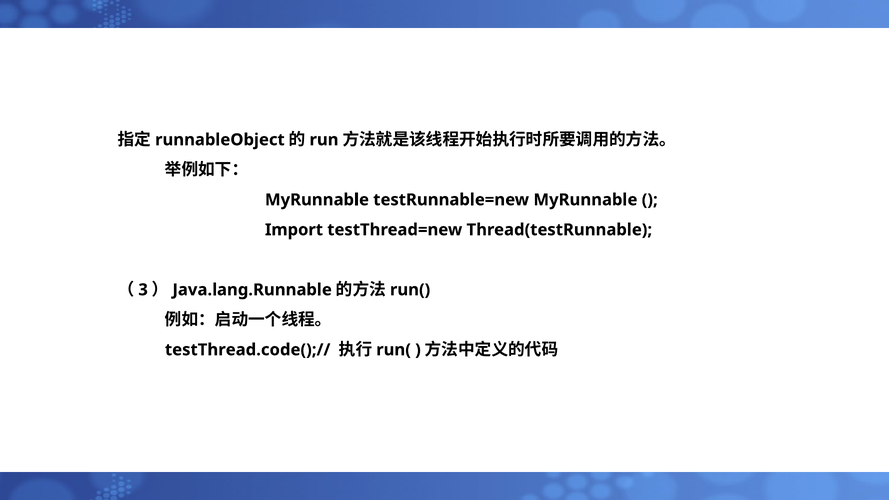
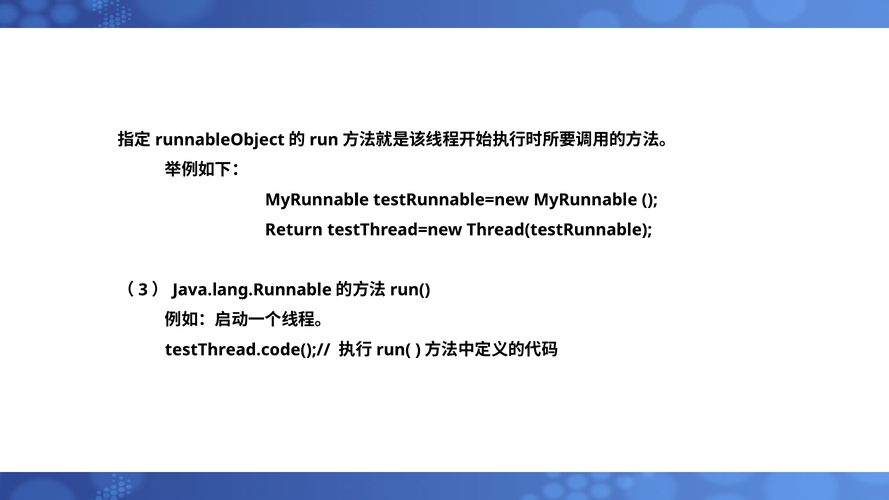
Import: Import -> Return
